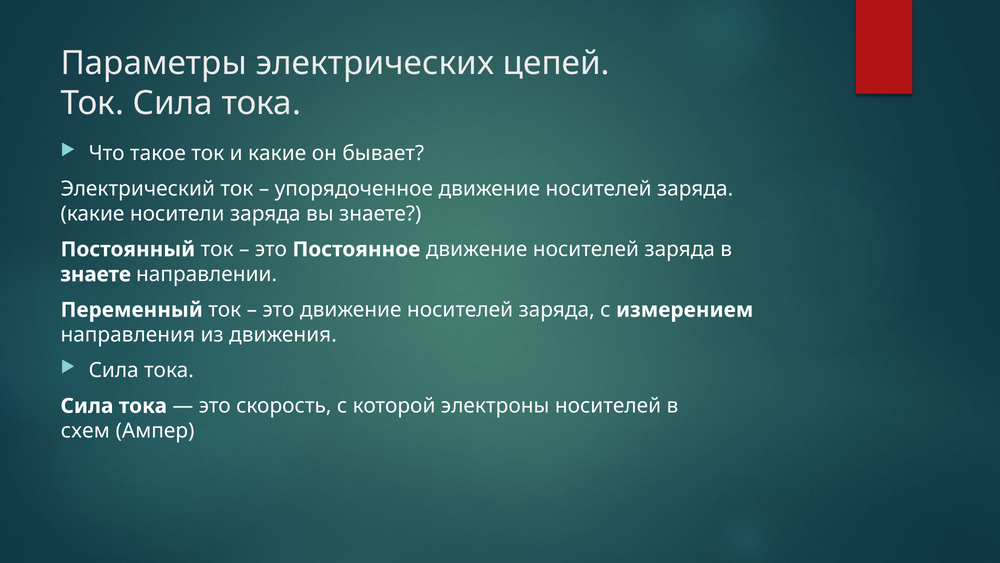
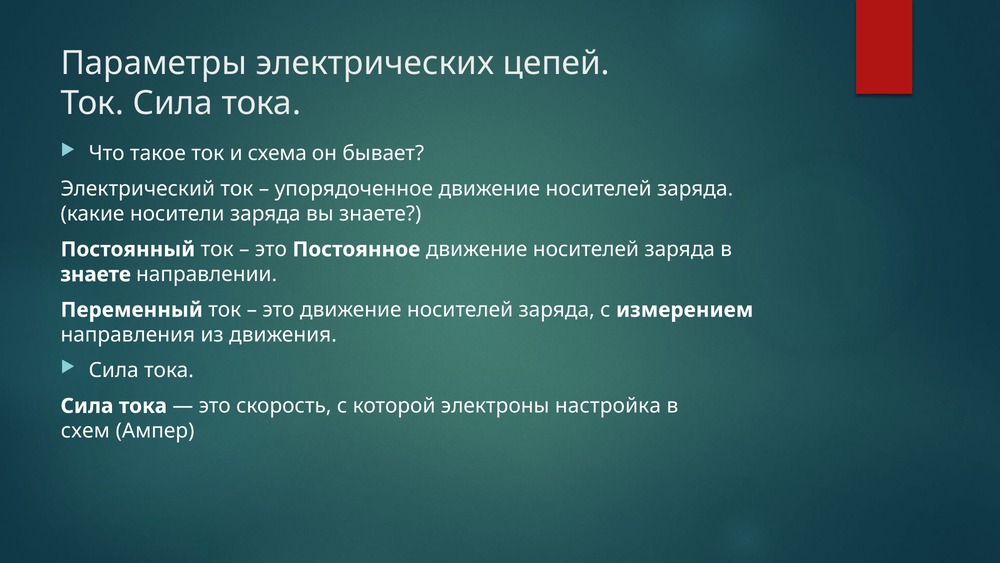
и какие: какие -> схема
электроны носителей: носителей -> настройка
